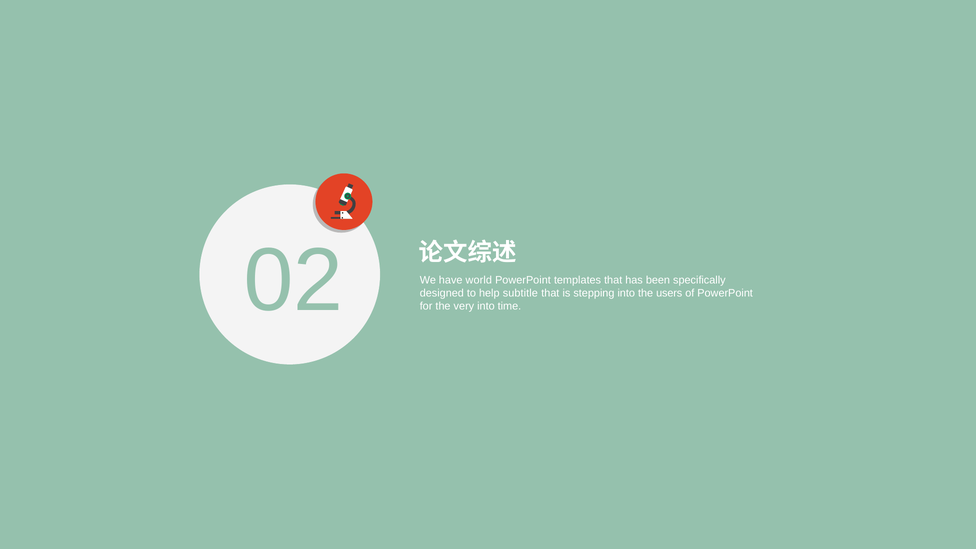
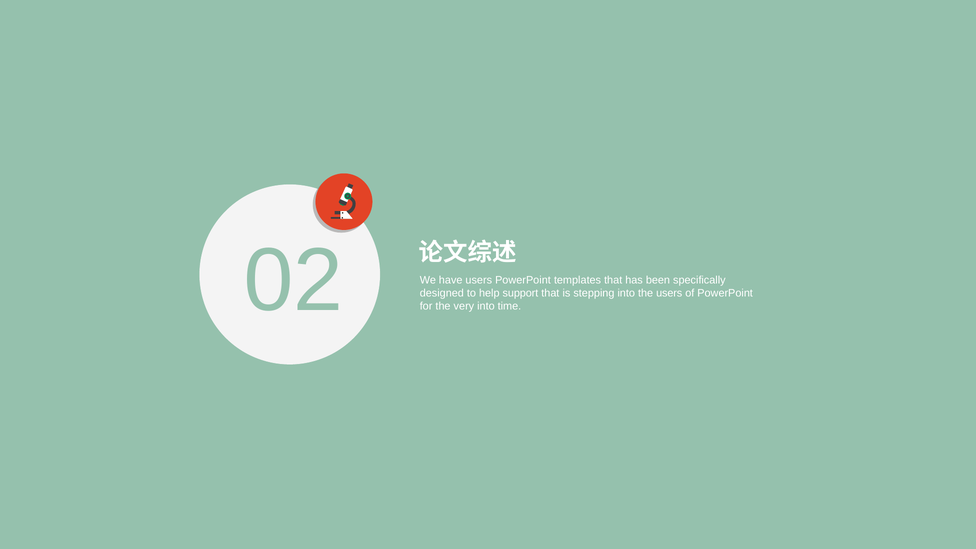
have world: world -> users
subtitle: subtitle -> support
